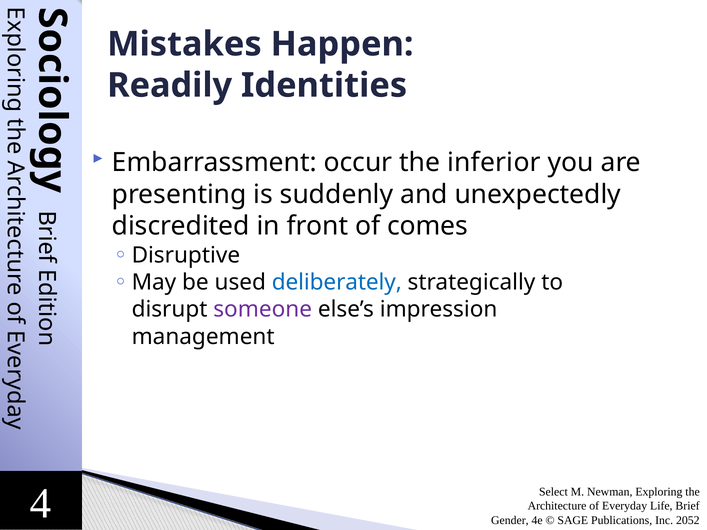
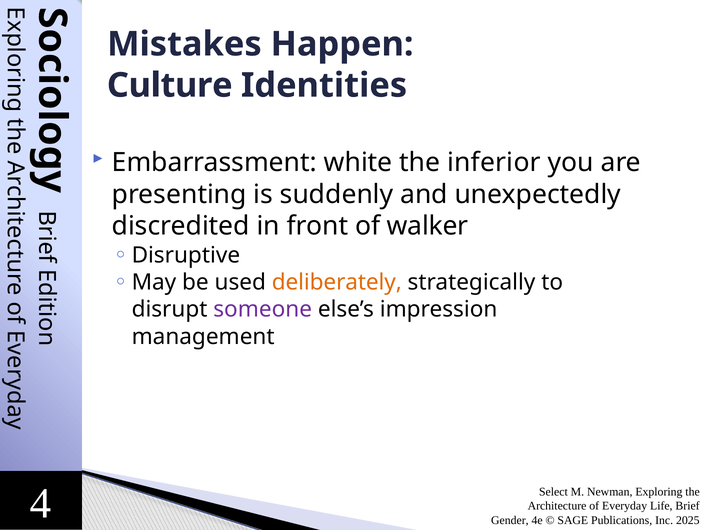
Readily: Readily -> Culture
occur: occur -> white
comes: comes -> walker
deliberately colour: blue -> orange
2052: 2052 -> 2025
